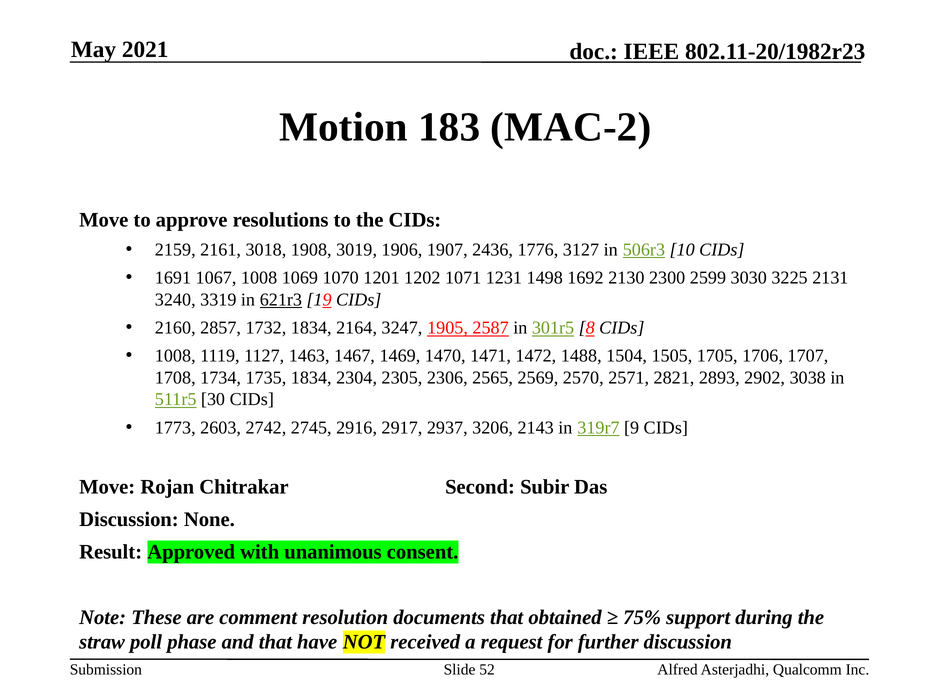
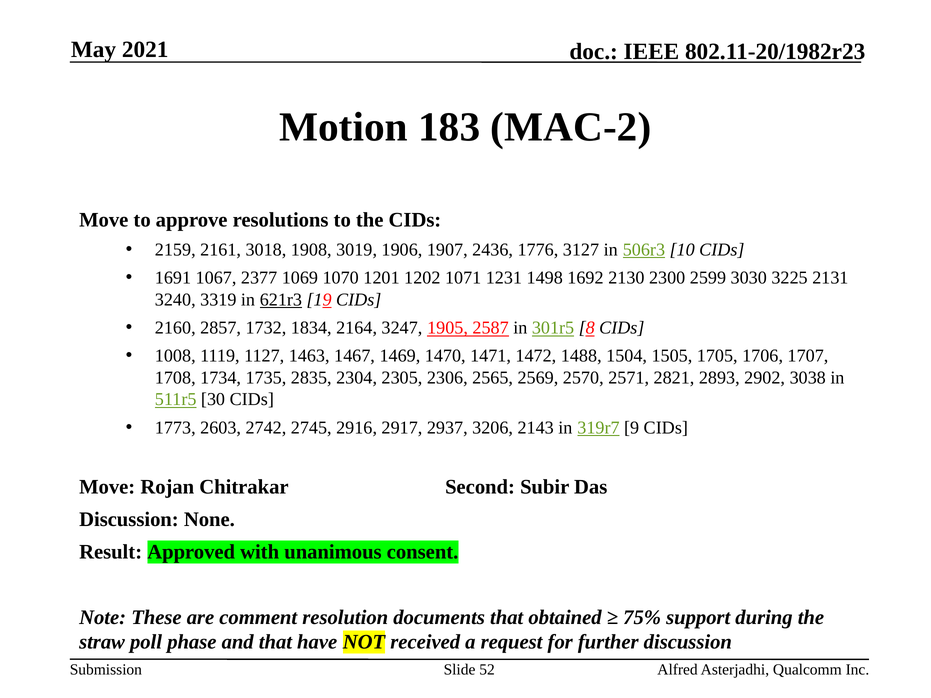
1067 1008: 1008 -> 2377
1735 1834: 1834 -> 2835
